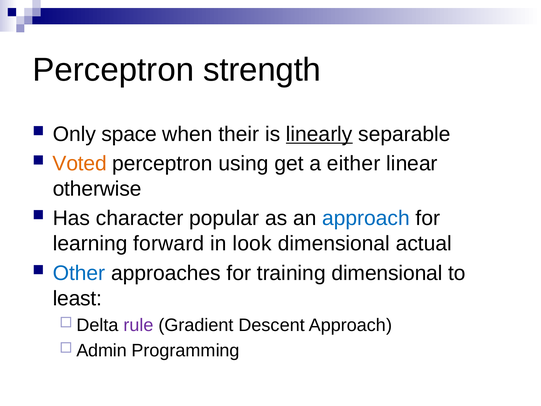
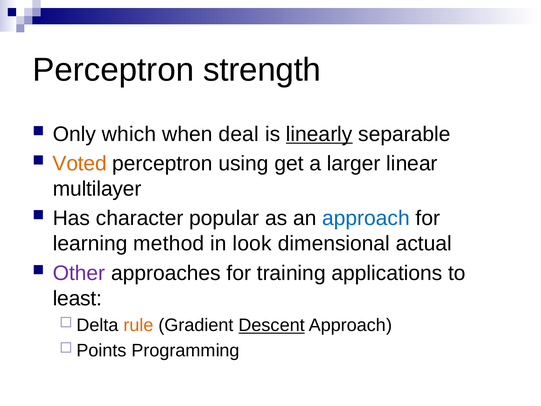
space: space -> which
their: their -> deal
either: either -> larger
otherwise: otherwise -> multilayer
forward: forward -> method
Other colour: blue -> purple
training dimensional: dimensional -> applications
rule colour: purple -> orange
Descent underline: none -> present
Admin: Admin -> Points
